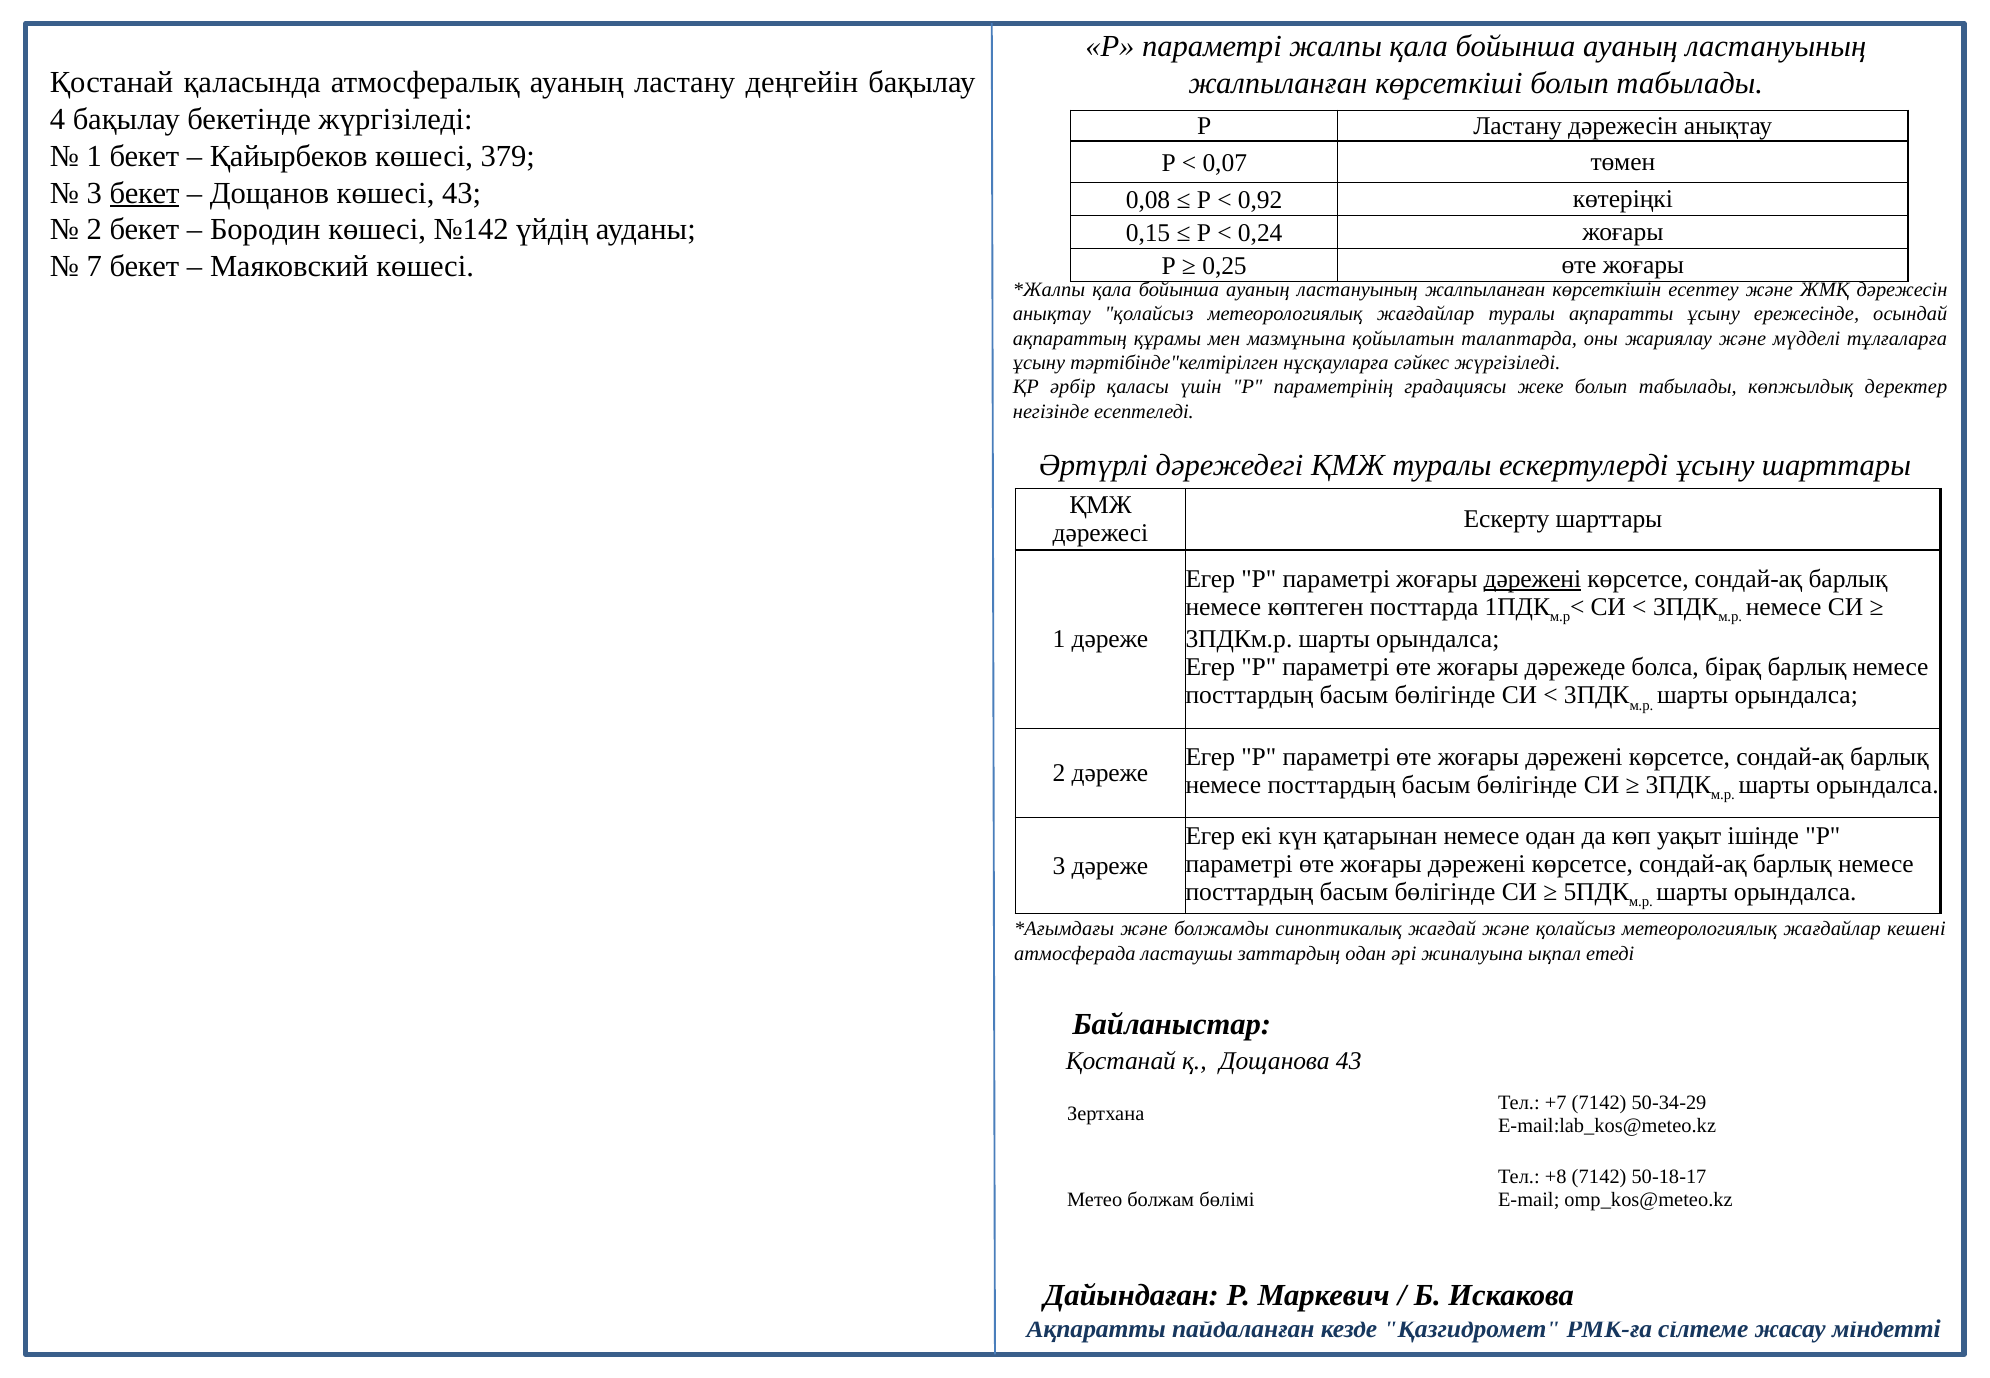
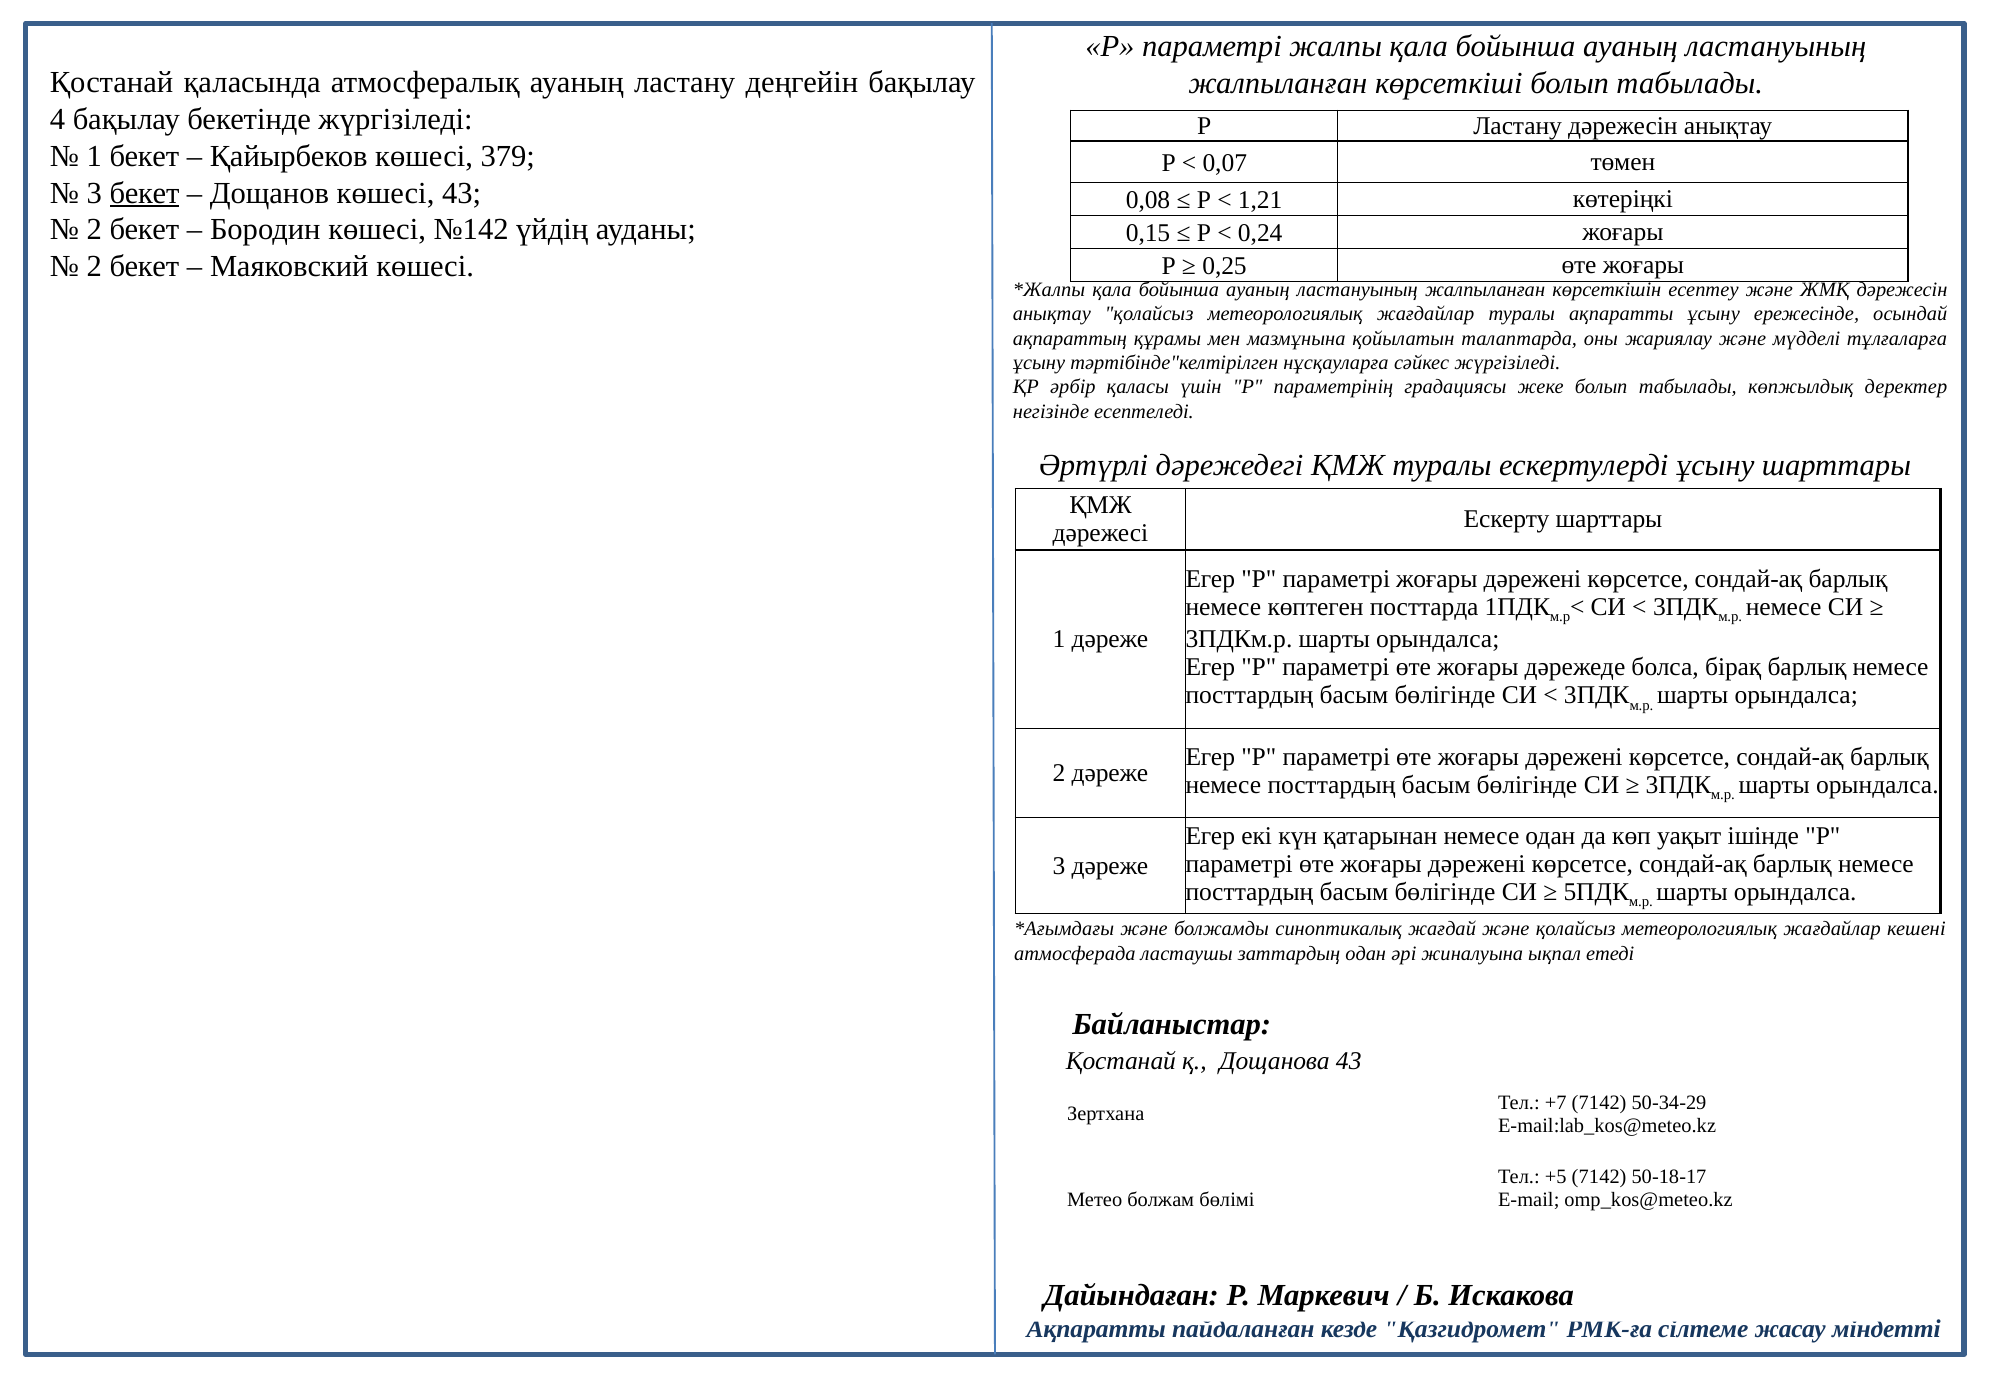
0,92: 0,92 -> 1,21
7 at (94, 266): 7 -> 2
дәрежені at (1532, 579) underline: present -> none
+8: +8 -> +5
